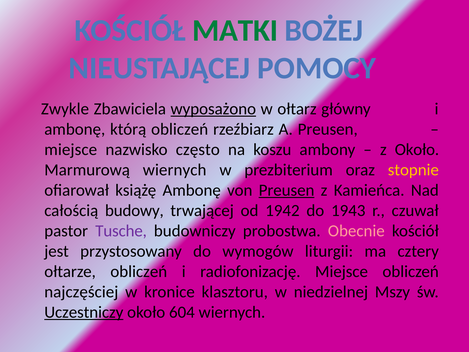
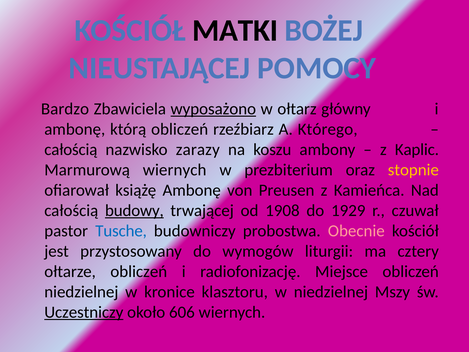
MATKI colour: green -> black
Zwykle: Zwykle -> Bardzo
A Preusen: Preusen -> Którego
miejsce at (71, 150): miejsce -> całością
często: często -> zarazy
z Około: Około -> Kaplic
Preusen at (287, 190) underline: present -> none
budowy underline: none -> present
1942: 1942 -> 1908
1943: 1943 -> 1929
Tusche colour: purple -> blue
najczęściej at (81, 292): najczęściej -> niedzielnej
604: 604 -> 606
